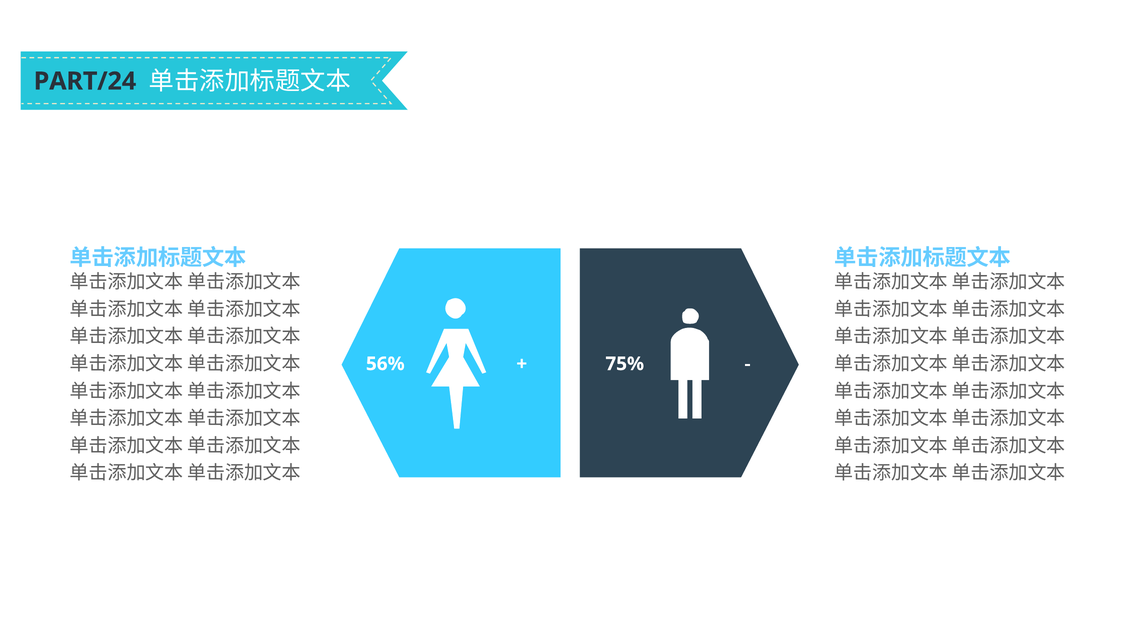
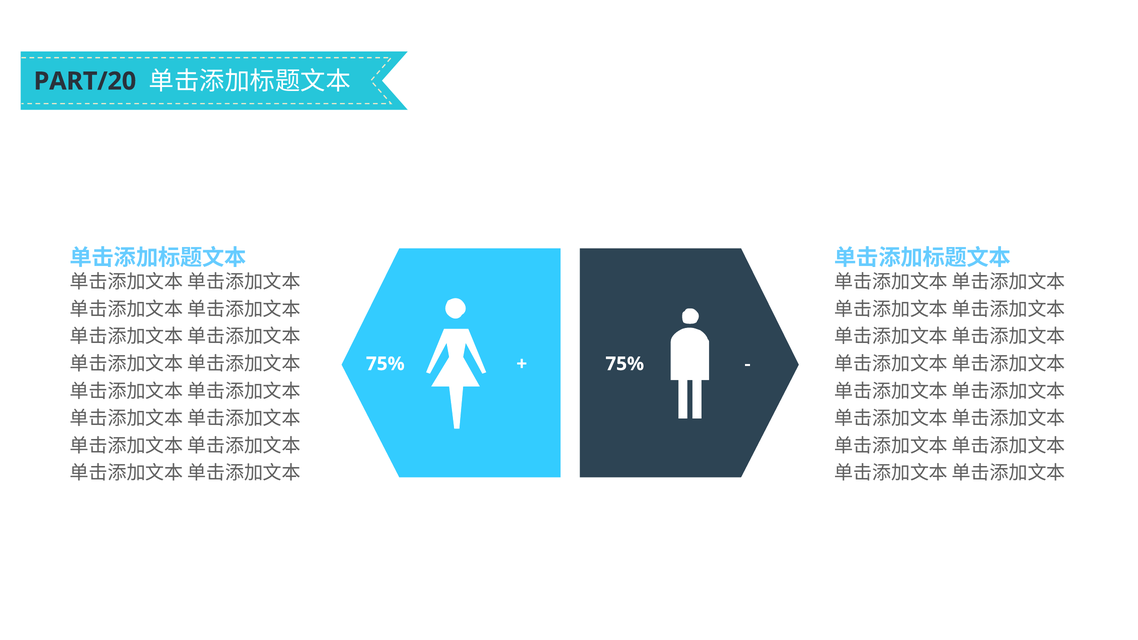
PART/24: PART/24 -> PART/20
56% at (385, 364): 56% -> 75%
